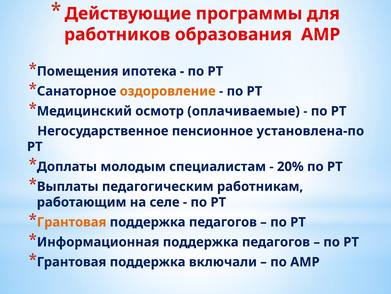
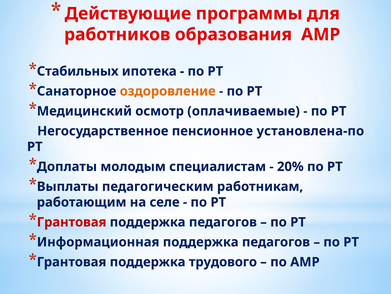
Помещения: Помещения -> Стабильных
Грантовая at (72, 222) colour: orange -> red
включали: включали -> трудового
